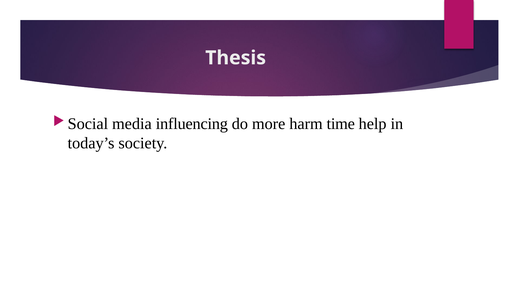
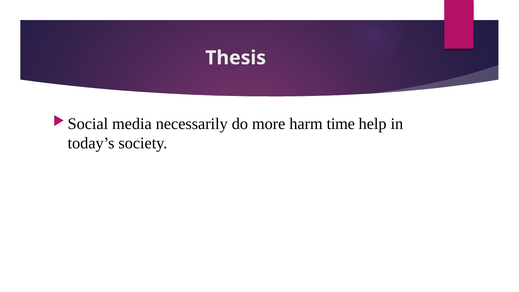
influencing: influencing -> necessarily
